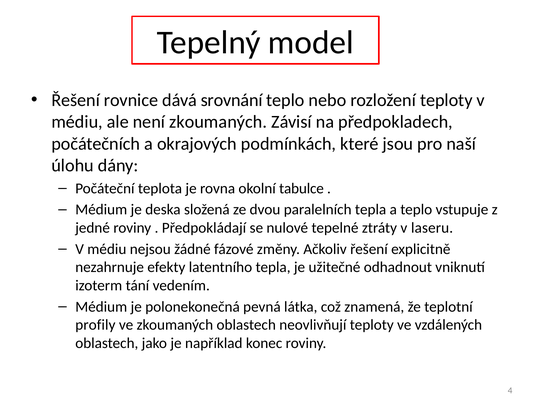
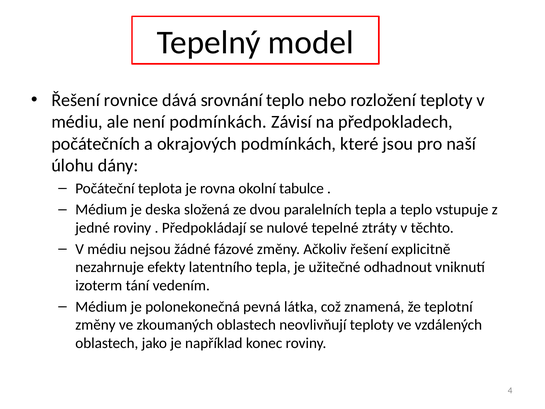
není zkoumaných: zkoumaných -> podmínkách
laseru: laseru -> těchto
profily at (95, 325): profily -> změny
